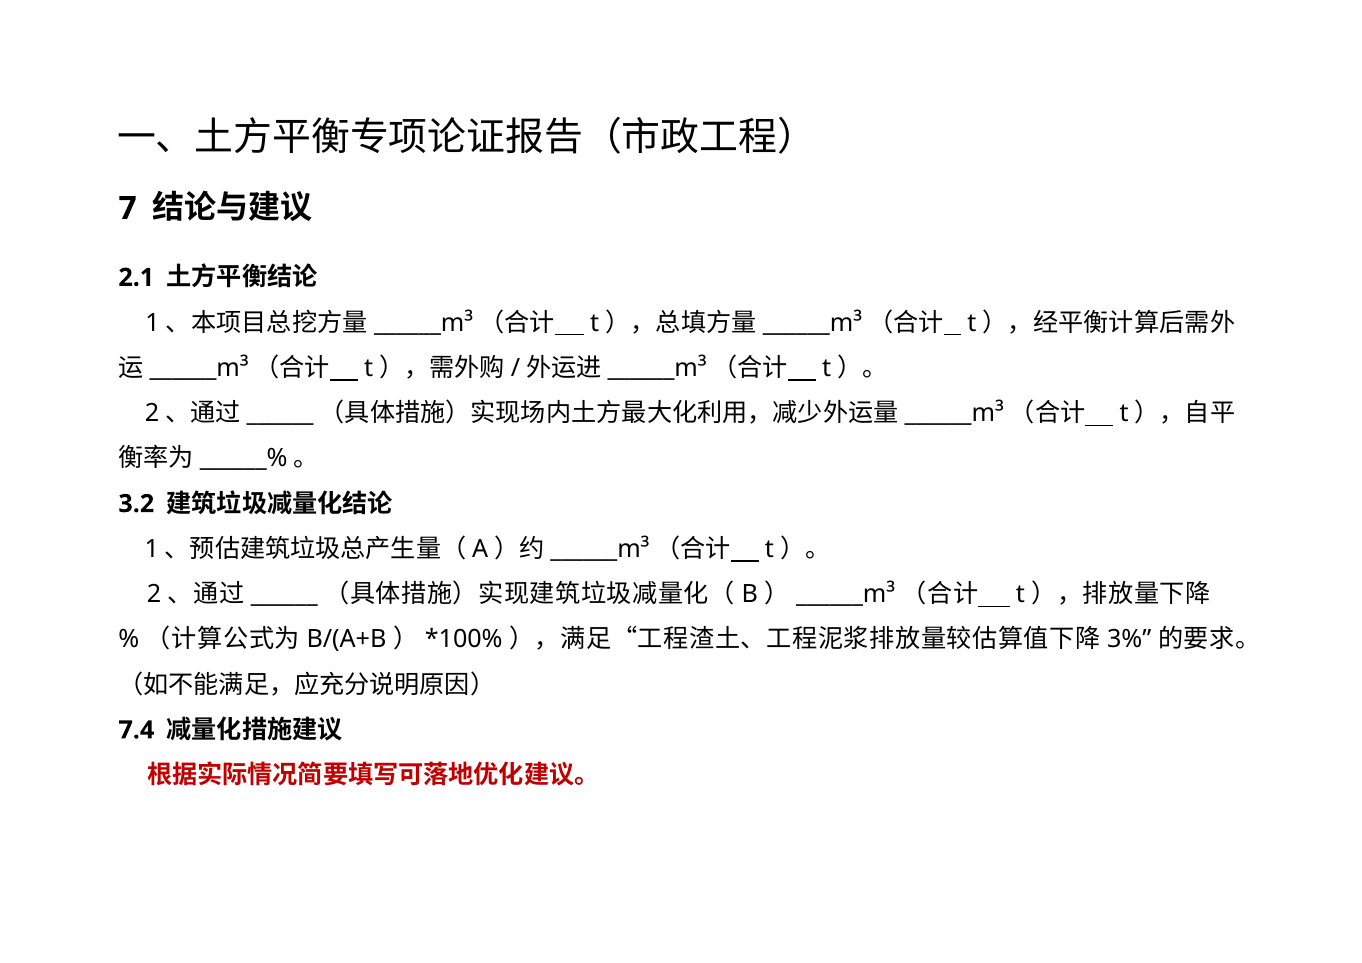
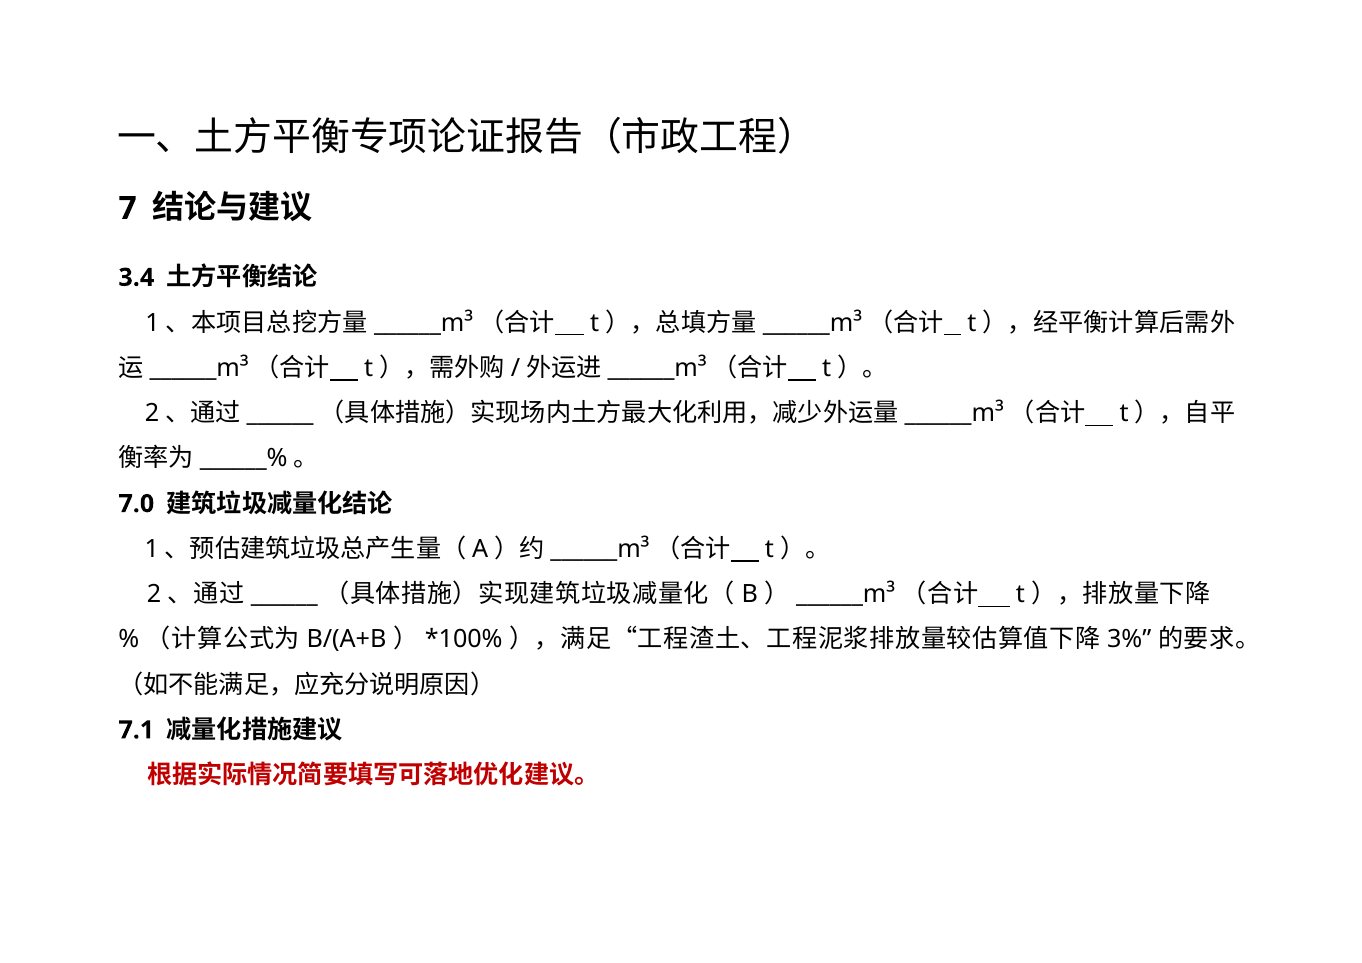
2.1: 2.1 -> 3.4
3.2: 3.2 -> 7.0
7.4: 7.4 -> 7.1
